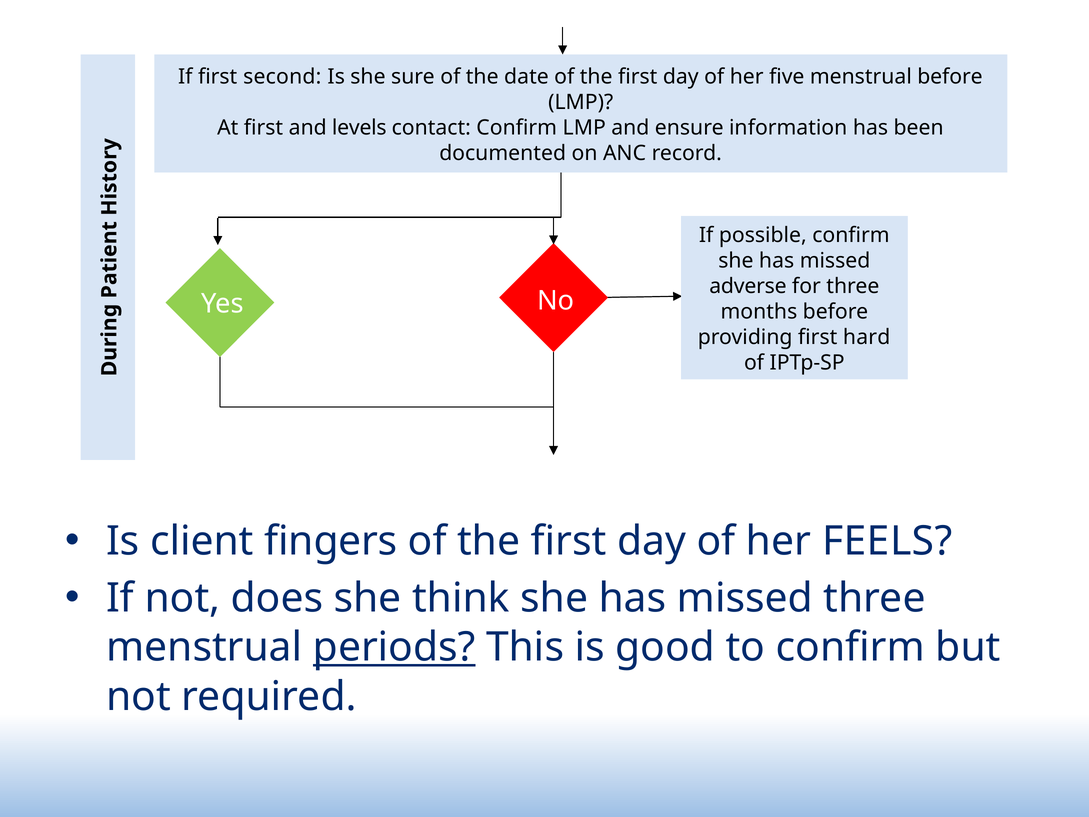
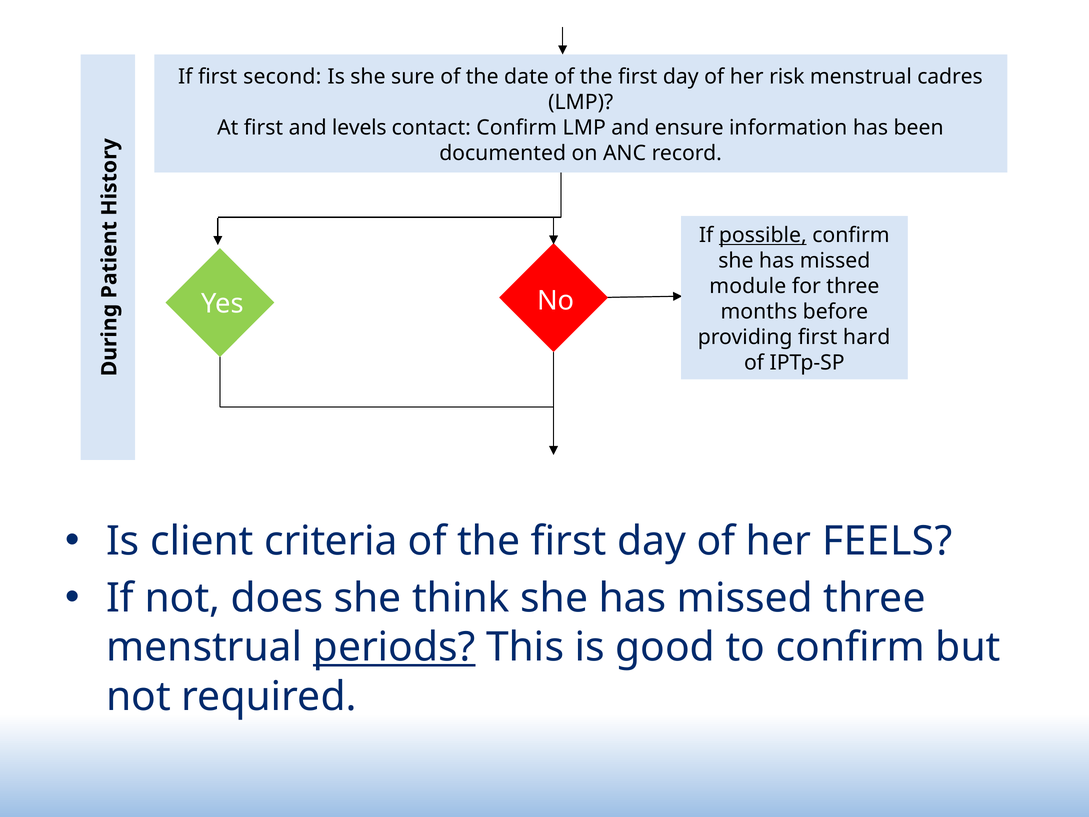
five: five -> risk
menstrual before: before -> cadres
possible underline: none -> present
adverse: adverse -> module
fingers: fingers -> criteria
